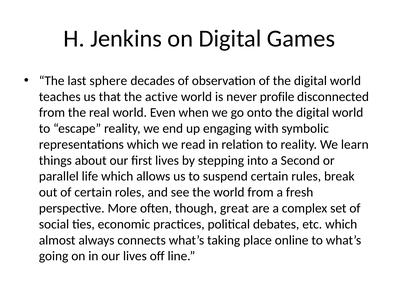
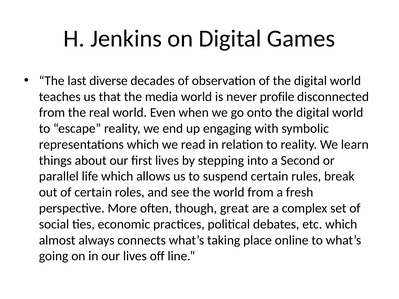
sphere: sphere -> diverse
active: active -> media
